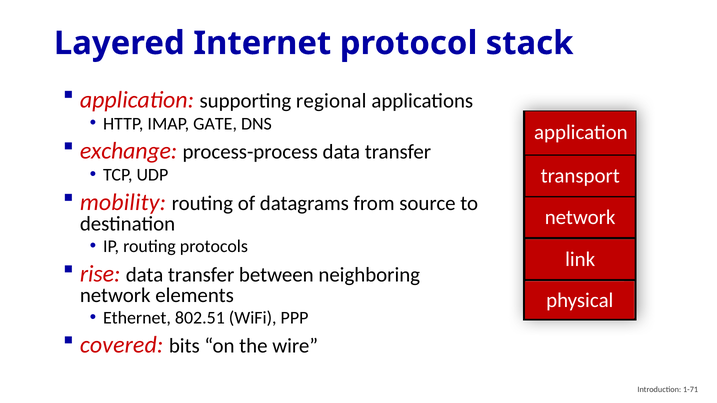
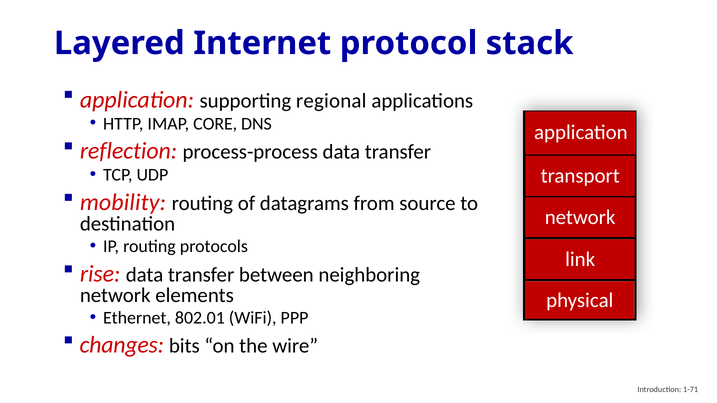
GATE: GATE -> CORE
exchange: exchange -> reflection
802.51: 802.51 -> 802.01
covered: covered -> changes
